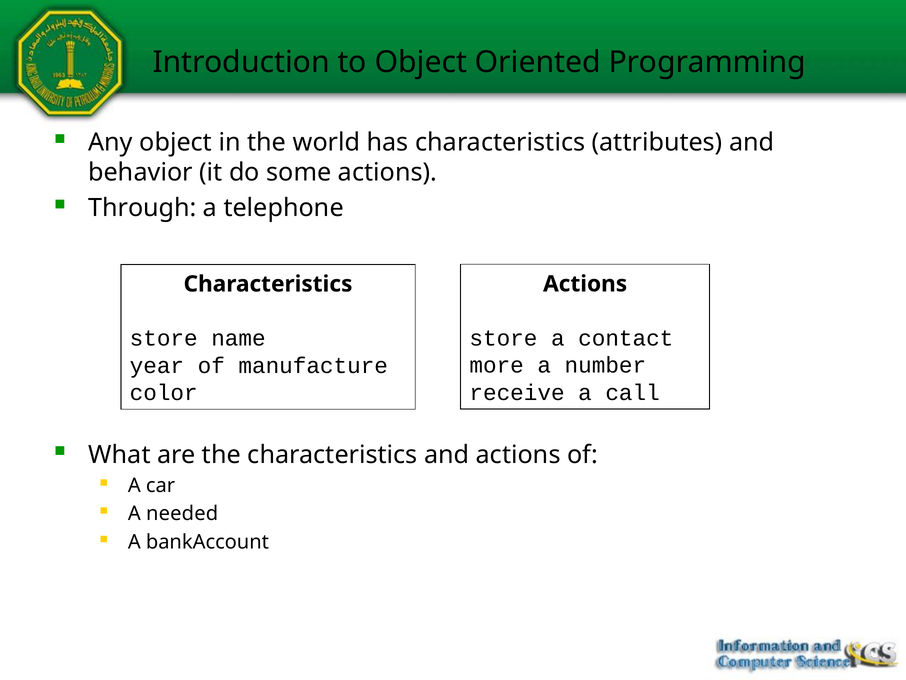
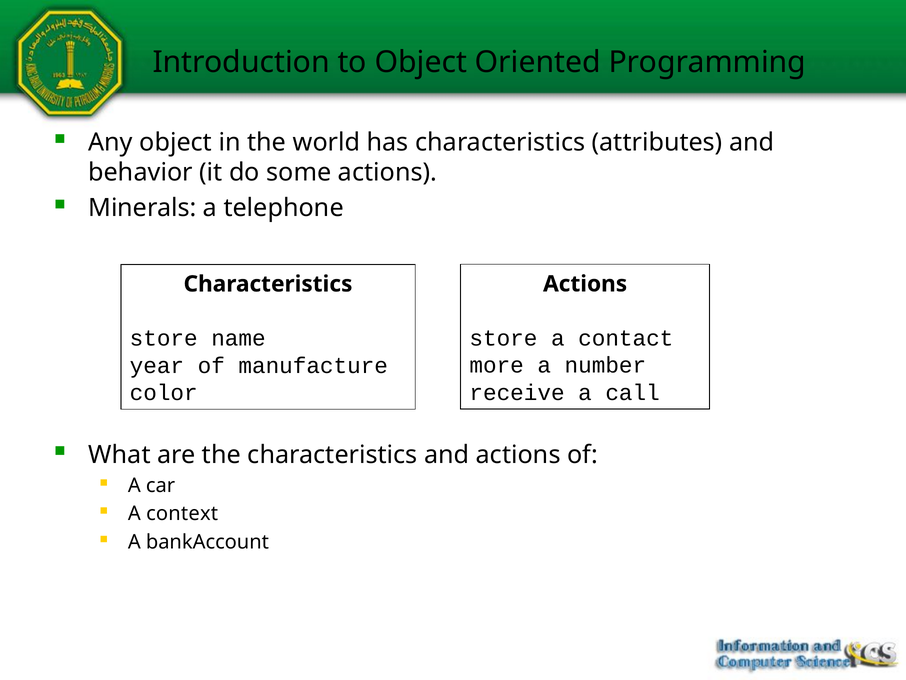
Through: Through -> Minerals
needed: needed -> context
